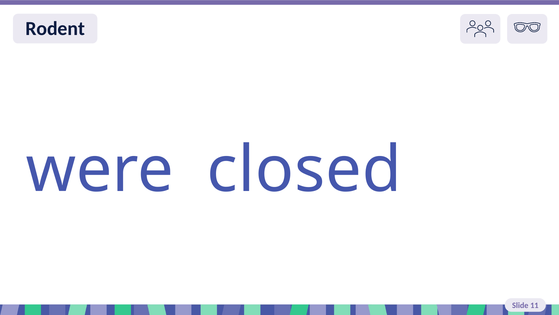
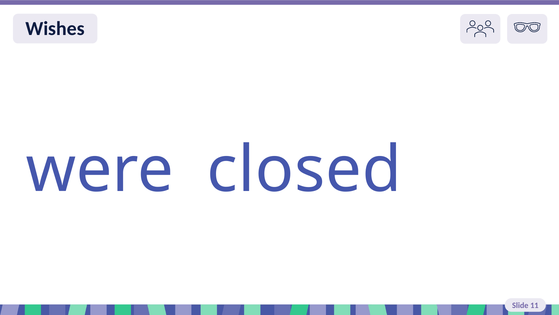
Rodent: Rodent -> Wishes
